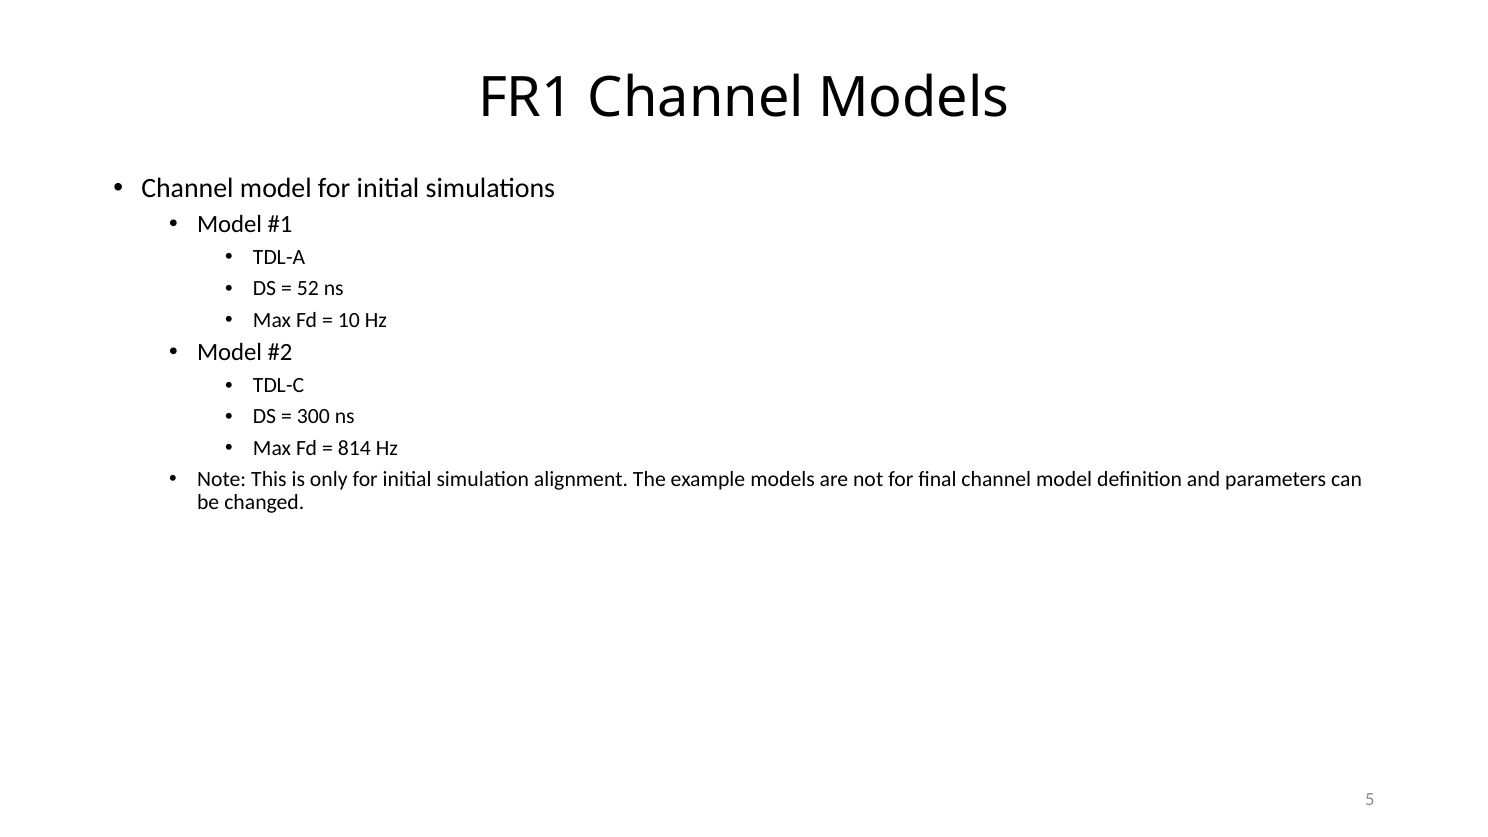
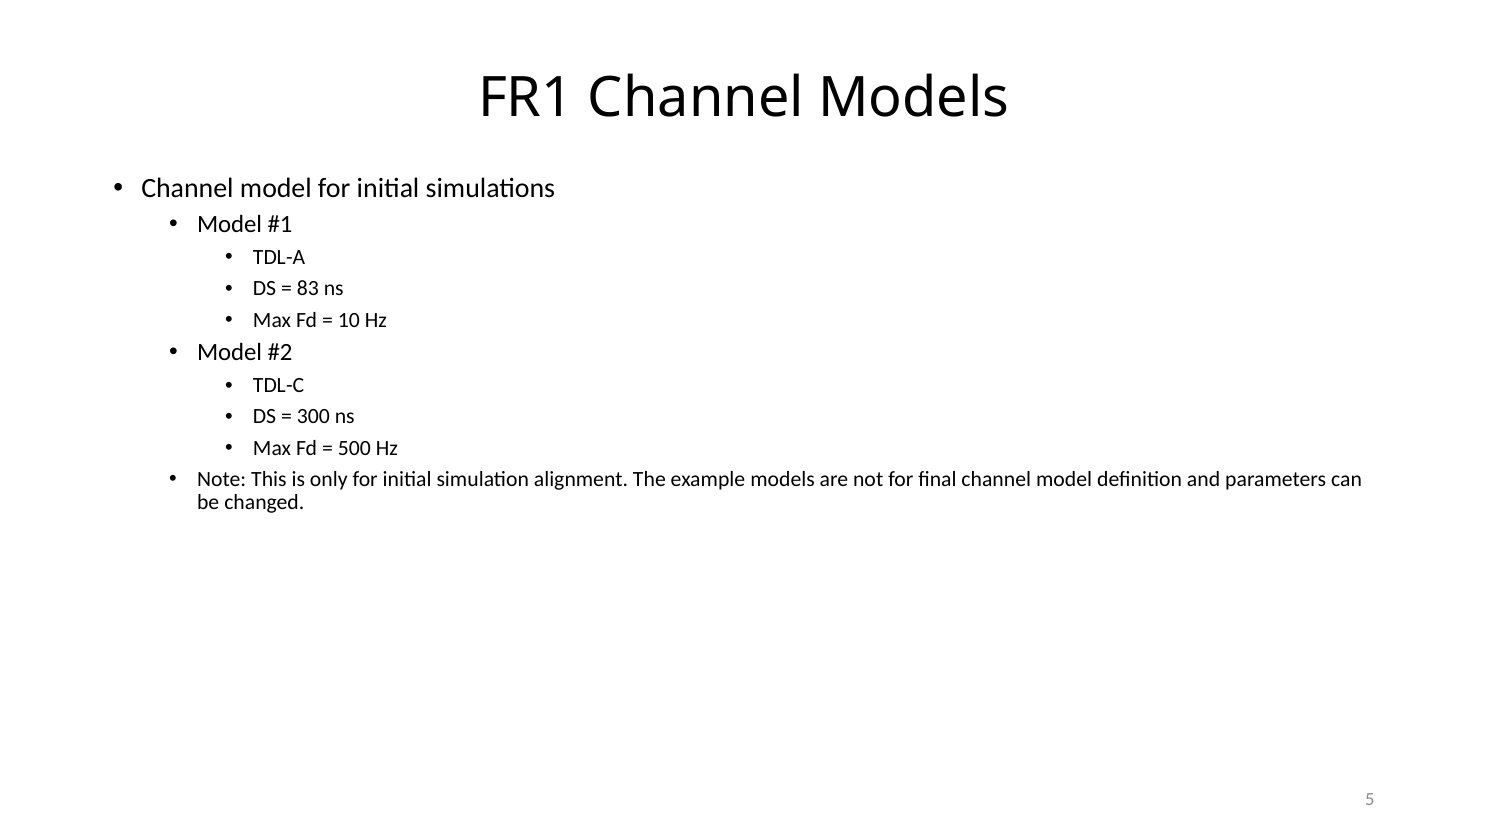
52: 52 -> 83
814: 814 -> 500
